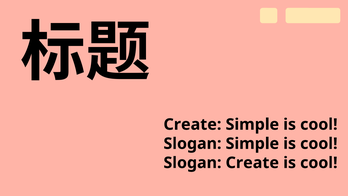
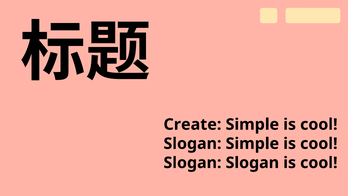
Slogan Create: Create -> Slogan
